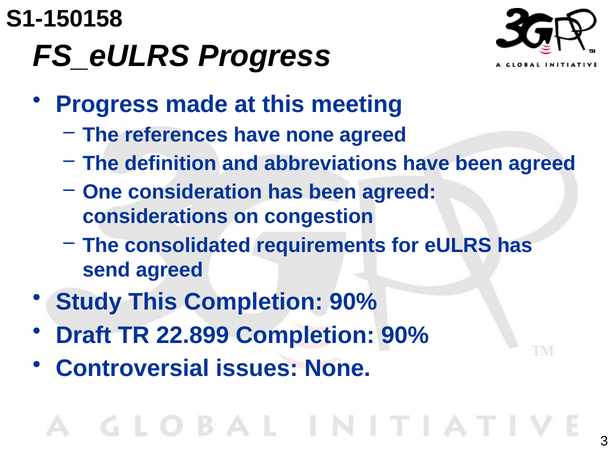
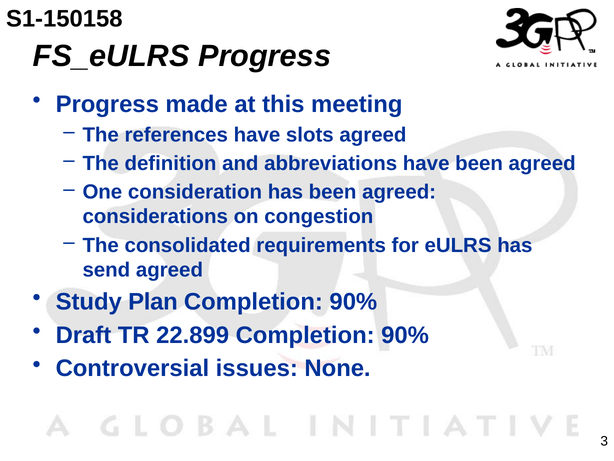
have none: none -> slots
Study This: This -> Plan
